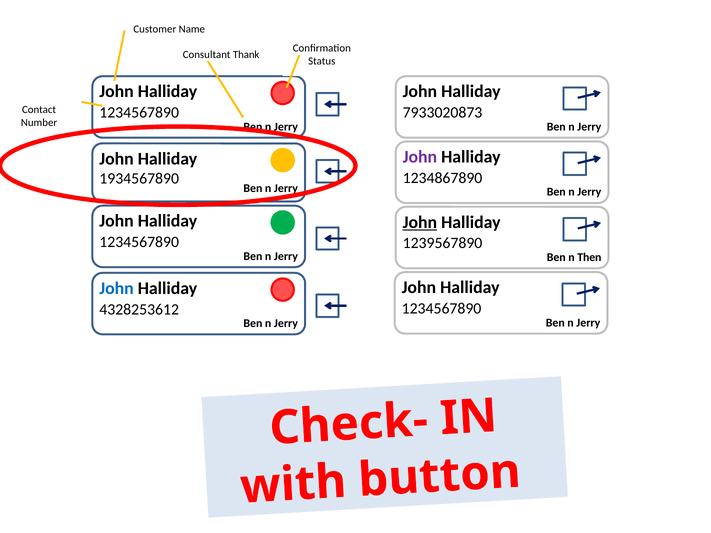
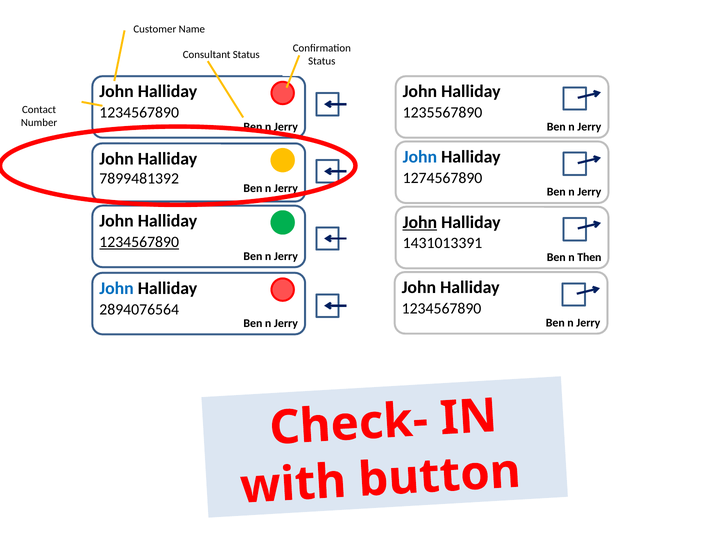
Consultant Thank: Thank -> Status
7933020873: 7933020873 -> 1235567890
John at (420, 157) colour: purple -> blue
1234867890: 1234867890 -> 1274567890
1934567890: 1934567890 -> 7899481392
1234567890 at (139, 242) underline: none -> present
1239567890: 1239567890 -> 1431013391
4328253612: 4328253612 -> 2894076564
